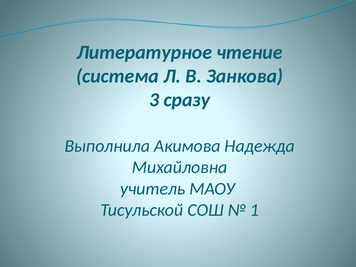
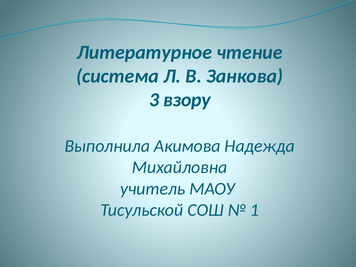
сразу: сразу -> взору
